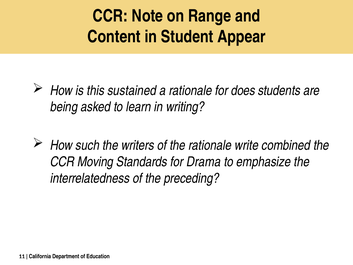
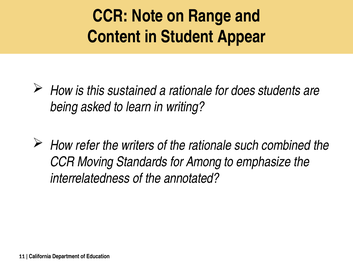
such: such -> refer
write: write -> such
Drama: Drama -> Among
preceding: preceding -> annotated
